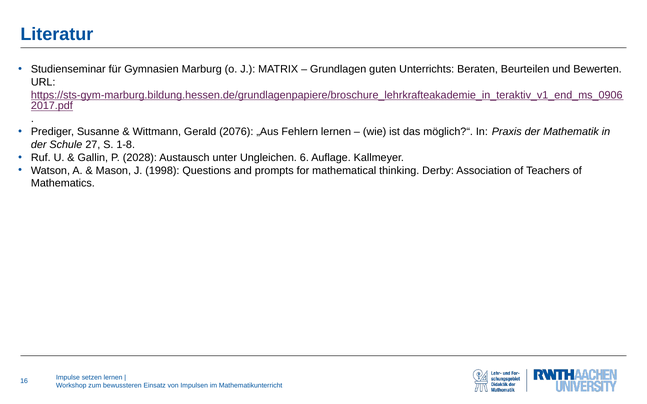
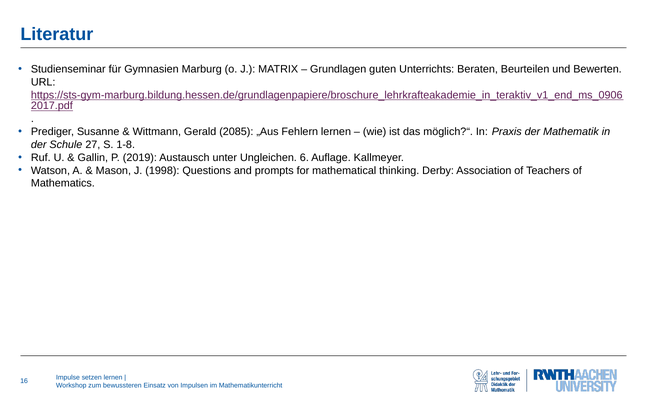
2076: 2076 -> 2085
2028: 2028 -> 2019
